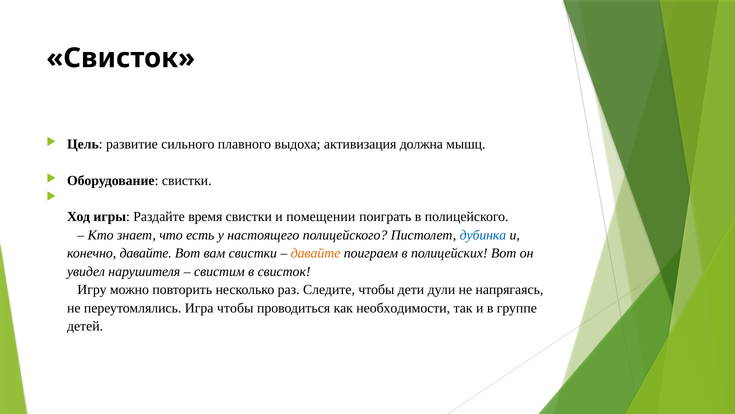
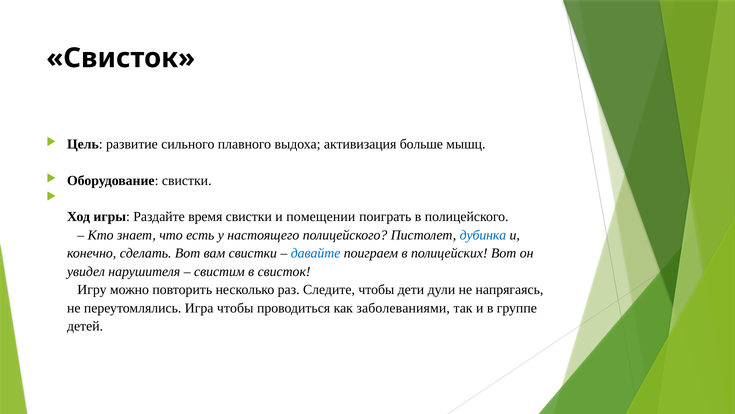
должна: должна -> больше
конечно давайте: давайте -> сделать
давайте at (316, 253) colour: orange -> blue
необходимости: необходимости -> заболеваниями
